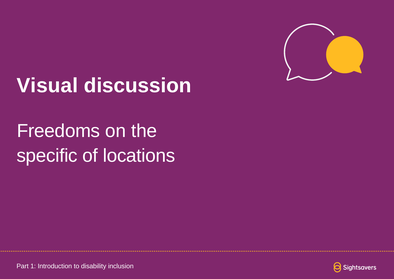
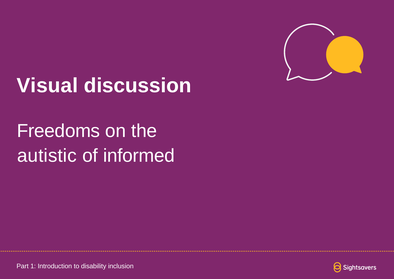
specific: specific -> autistic
locations: locations -> informed
